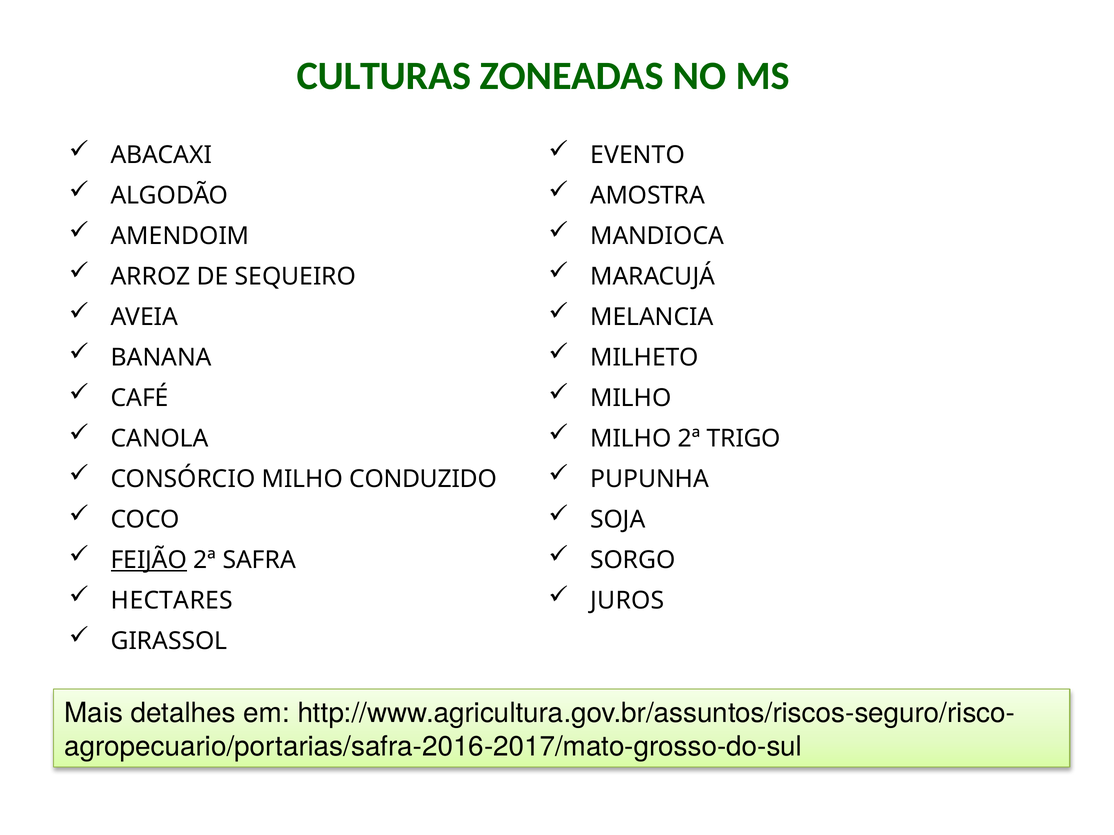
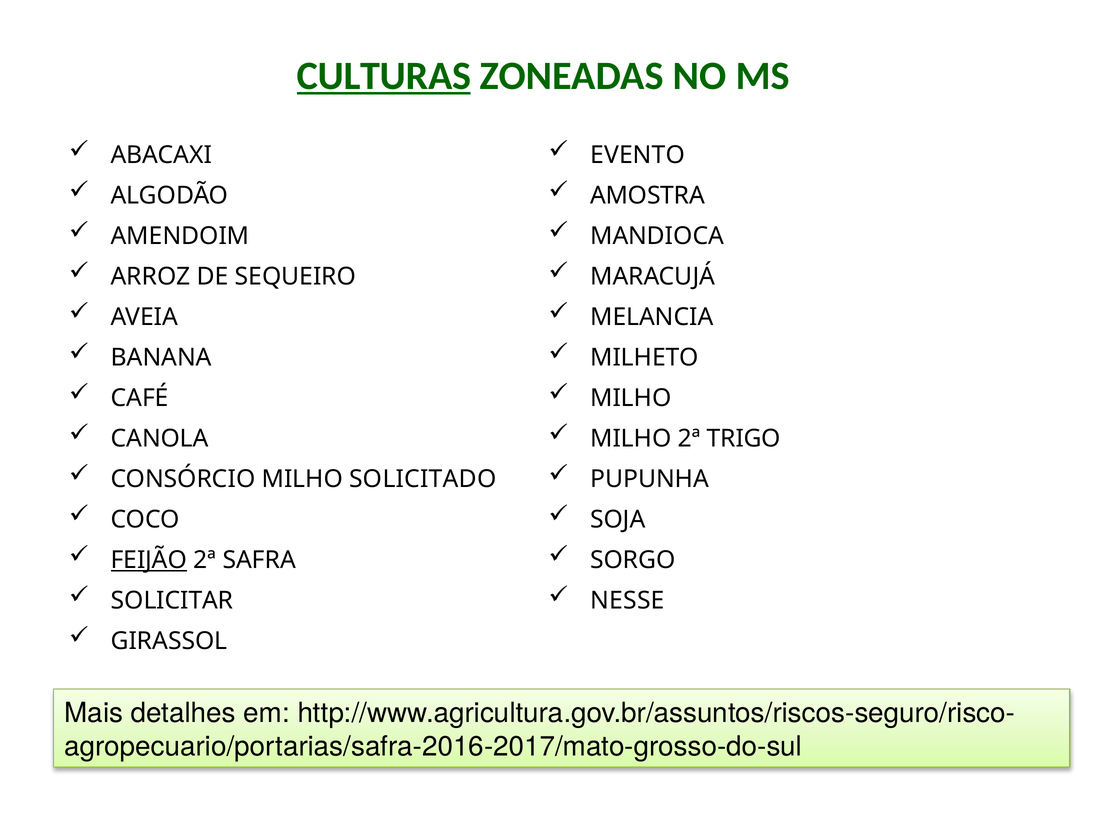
CULTURAS underline: none -> present
CONDUZIDO: CONDUZIDO -> SOLICITADO
HECTARES: HECTARES -> SOLICITAR
JUROS: JUROS -> NESSE
